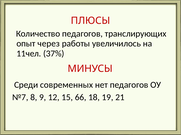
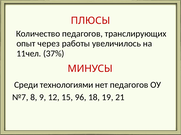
современных: современных -> технологиями
66: 66 -> 96
